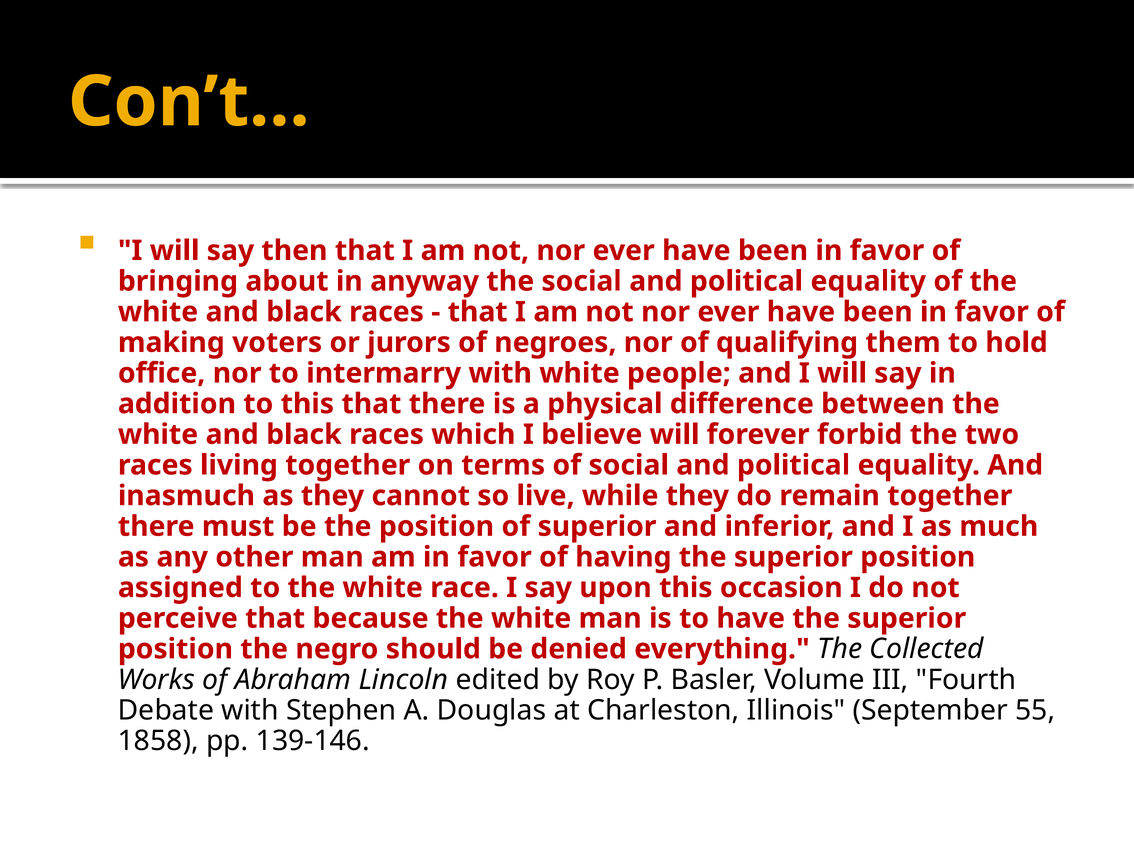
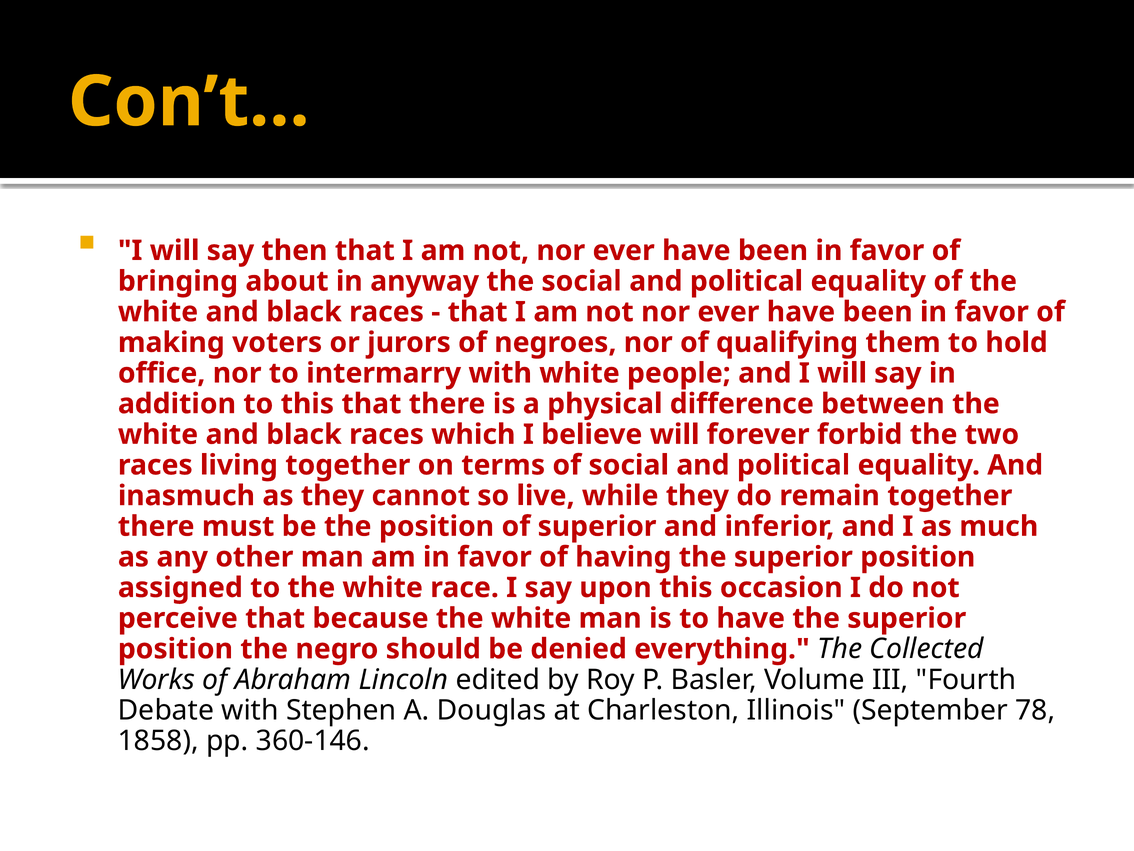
55: 55 -> 78
139-146: 139-146 -> 360-146
